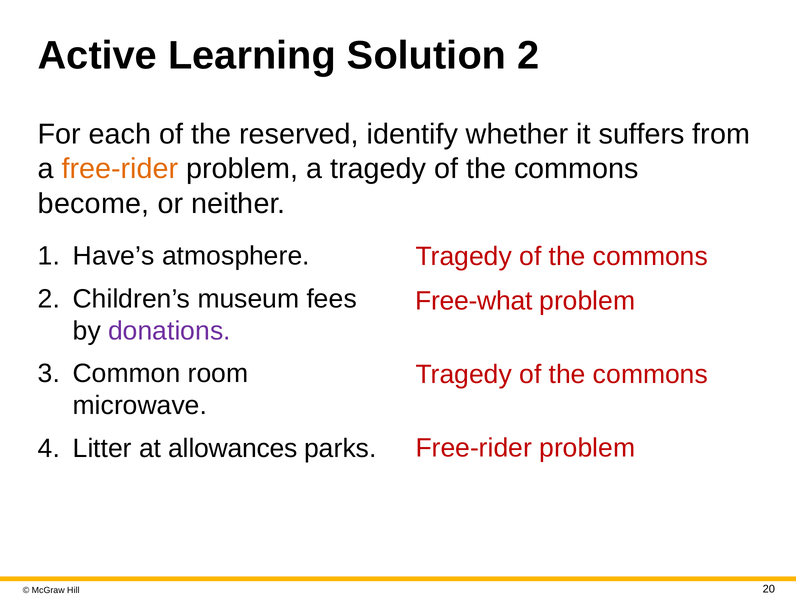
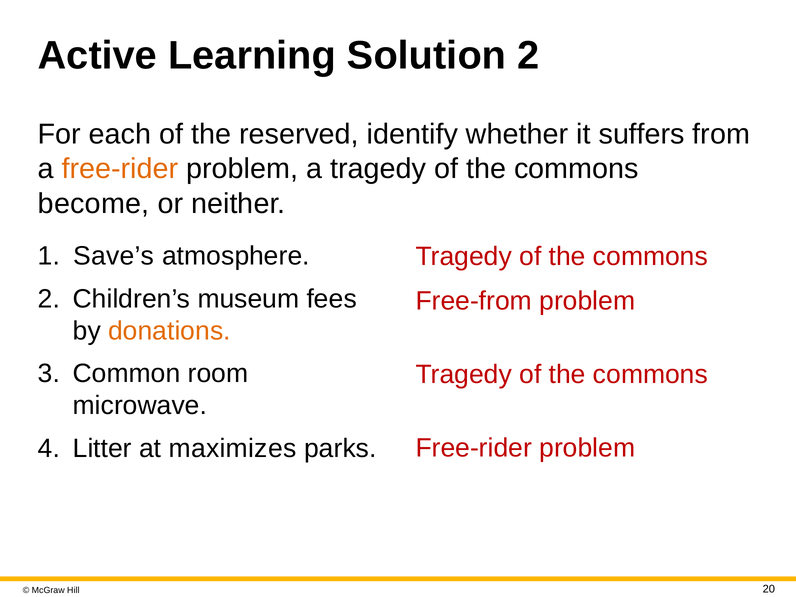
Have’s: Have’s -> Save’s
Free-what: Free-what -> Free-from
donations colour: purple -> orange
allowances: allowances -> maximizes
